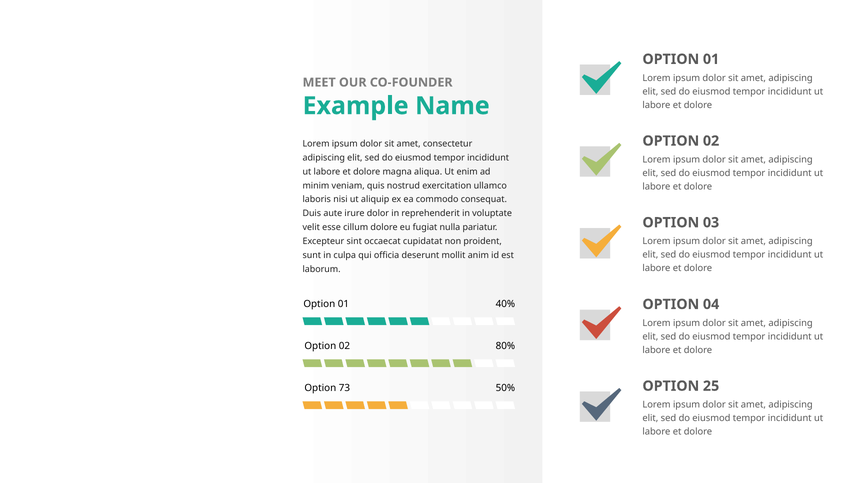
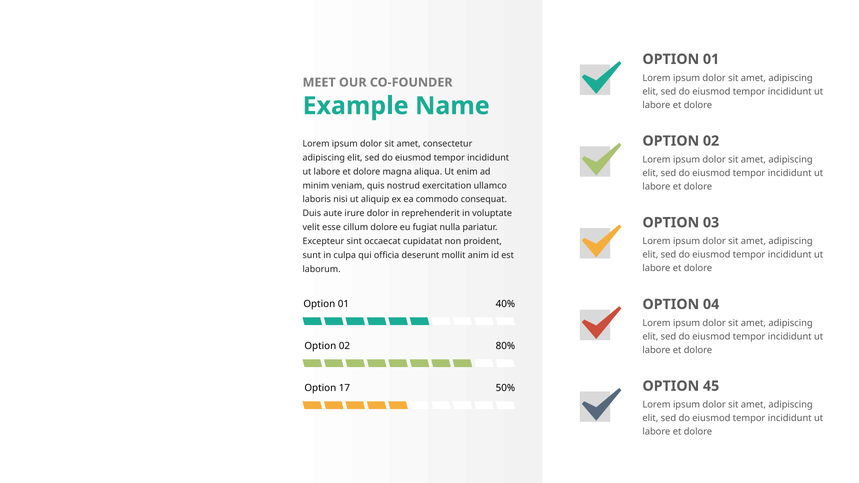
25: 25 -> 45
73: 73 -> 17
